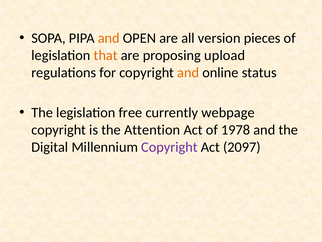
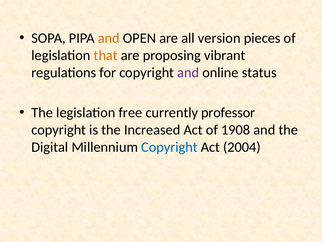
upload: upload -> vibrant
and at (188, 72) colour: orange -> purple
webpage: webpage -> professor
Attention: Attention -> Increased
1978: 1978 -> 1908
Copyright at (169, 147) colour: purple -> blue
2097: 2097 -> 2004
